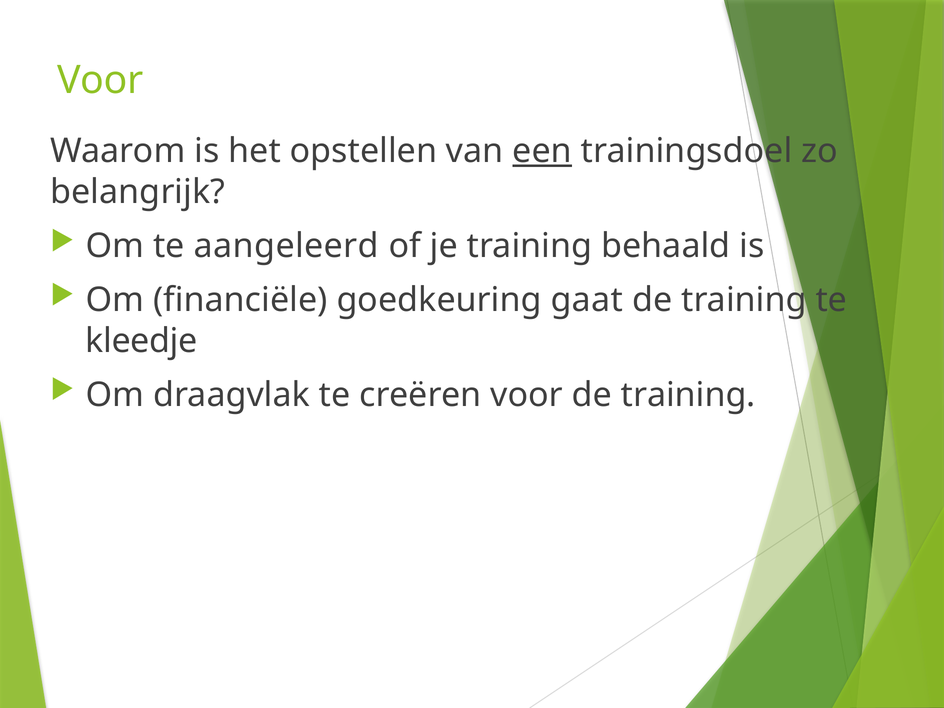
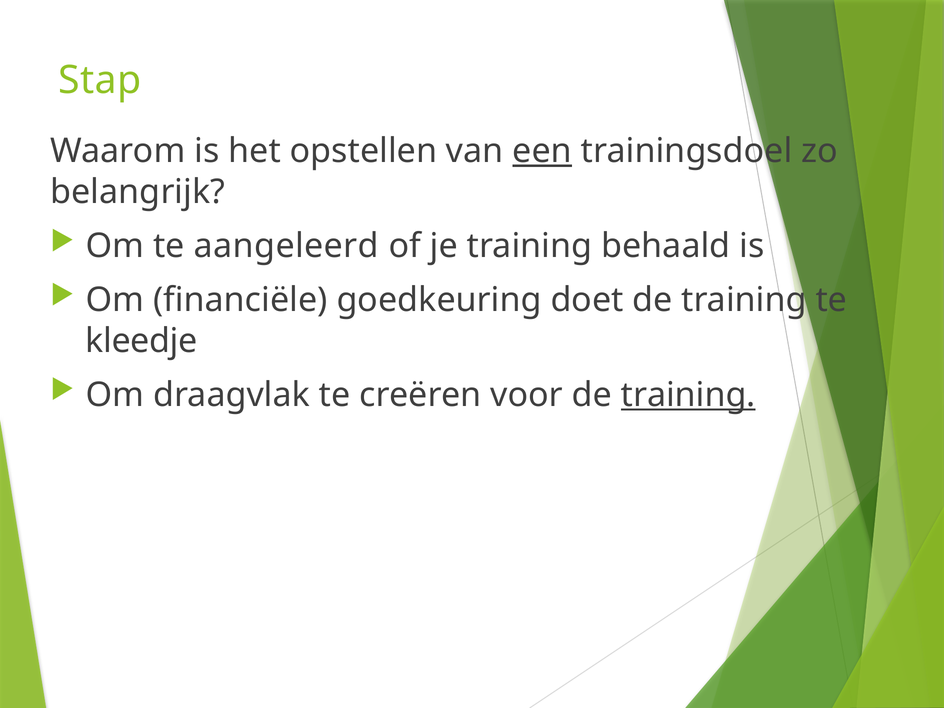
Voor at (100, 80): Voor -> Stap
gaat: gaat -> doet
training at (688, 395) underline: none -> present
